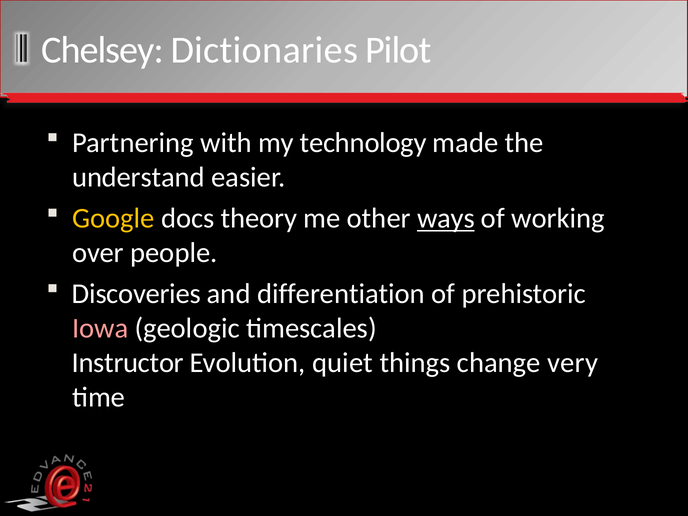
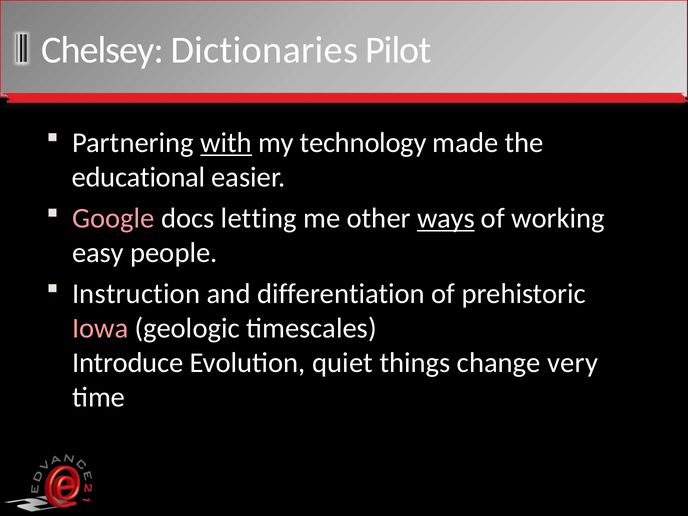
with underline: none -> present
understand: understand -> educational
Google colour: yellow -> pink
theory: theory -> letting
over: over -> easy
Discoveries: Discoveries -> Instruction
Instructor: Instructor -> Introduce
